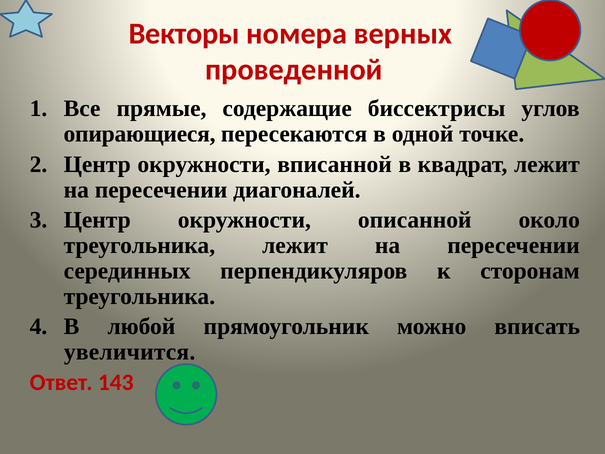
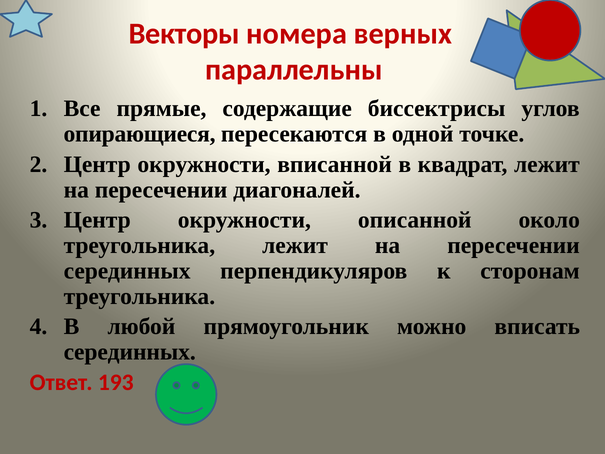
проведенной: проведенной -> параллельны
увеличится at (130, 352): увеличится -> серединных
143: 143 -> 193
